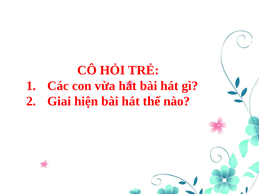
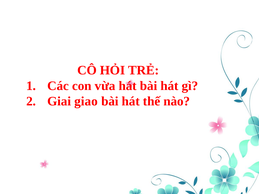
hiện: hiện -> giao
